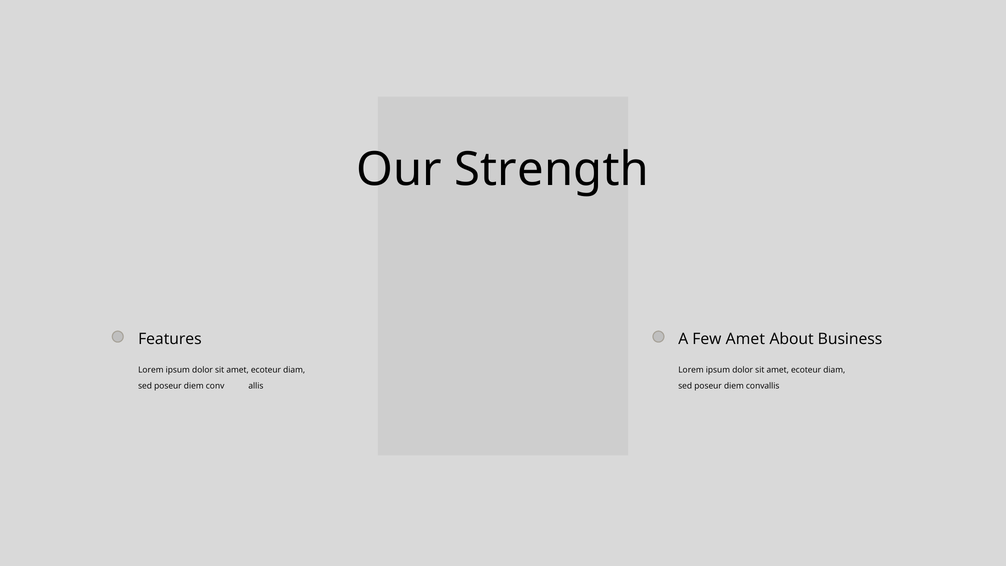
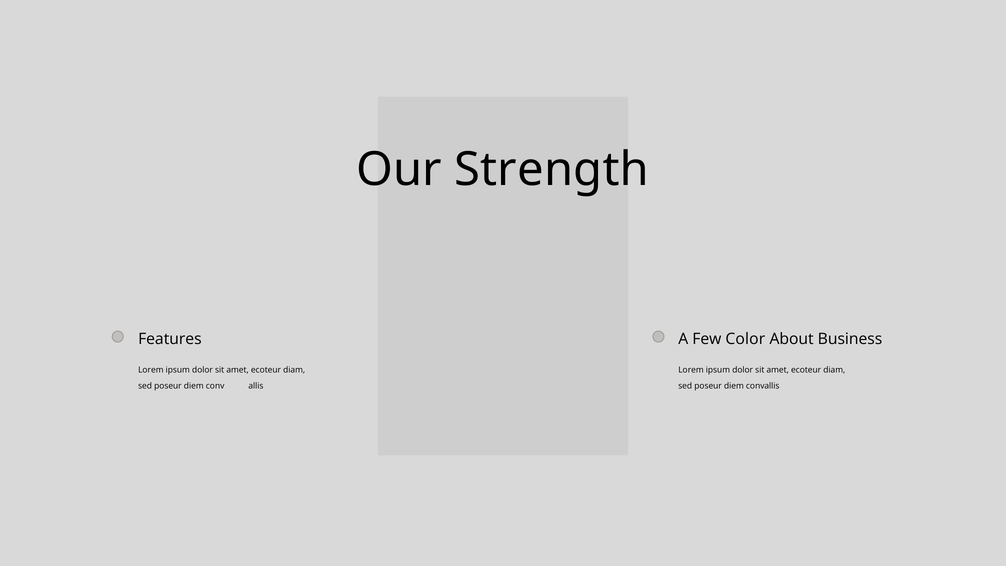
Few Amet: Amet -> Color
